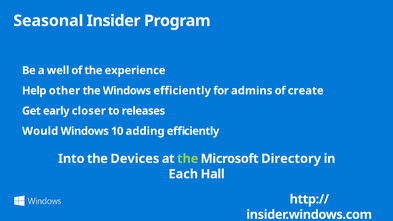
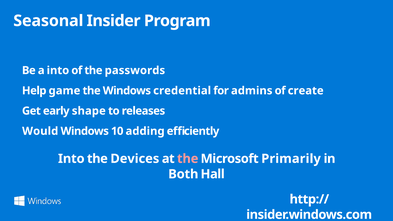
a well: well -> into
experience: experience -> passwords
other: other -> game
Windows efficiently: efficiently -> credential
closer: closer -> shape
the at (188, 159) colour: light green -> pink
Directory: Directory -> Primarily
Each: Each -> Both
